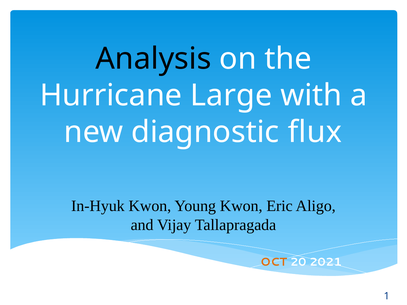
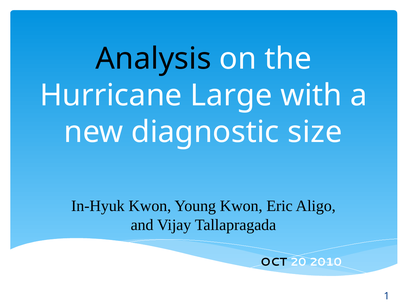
flux: flux -> size
OCT colour: orange -> black
2021: 2021 -> 2010
